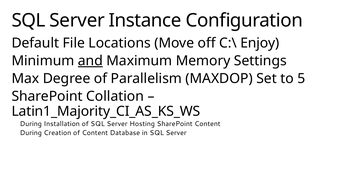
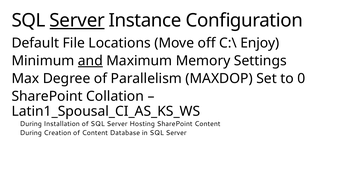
Server at (77, 21) underline: none -> present
5: 5 -> 0
Latin1_Majority_CI_AS_KS_WS: Latin1_Majority_CI_AS_KS_WS -> Latin1_Spousal_CI_AS_KS_WS
